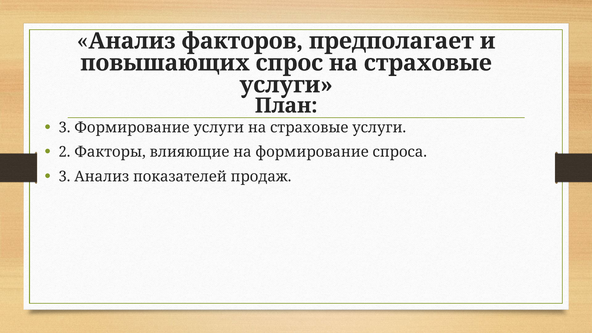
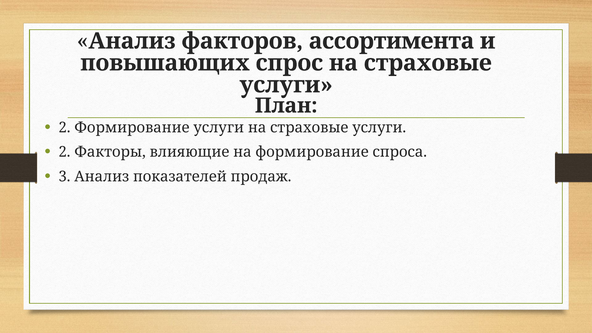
предполагает: предполагает -> ассортимента
3 at (64, 128): 3 -> 2
